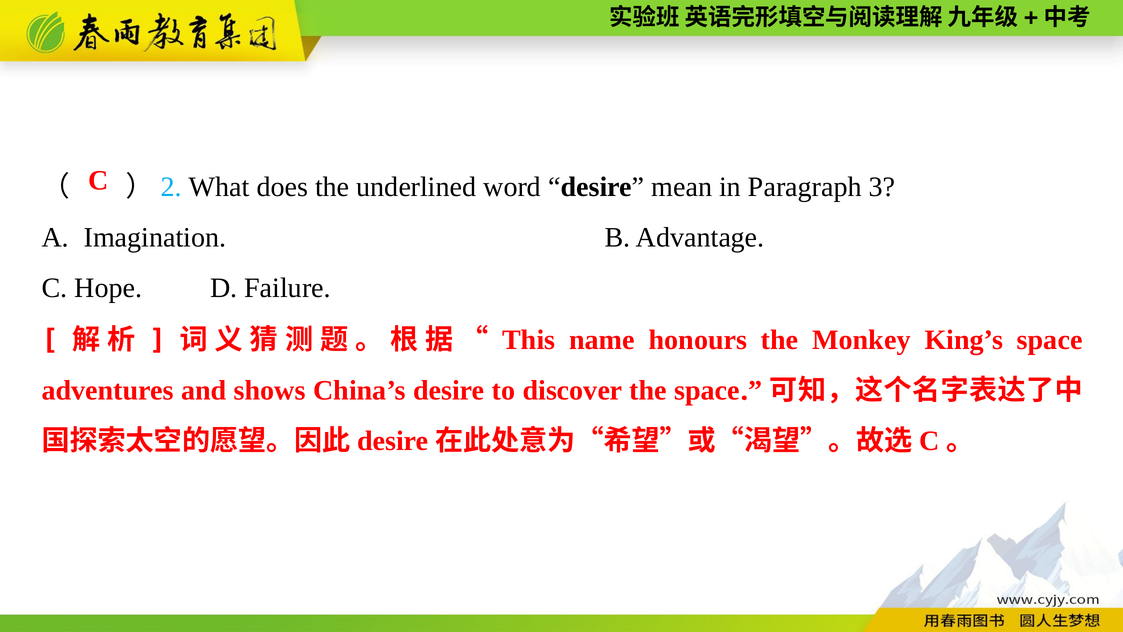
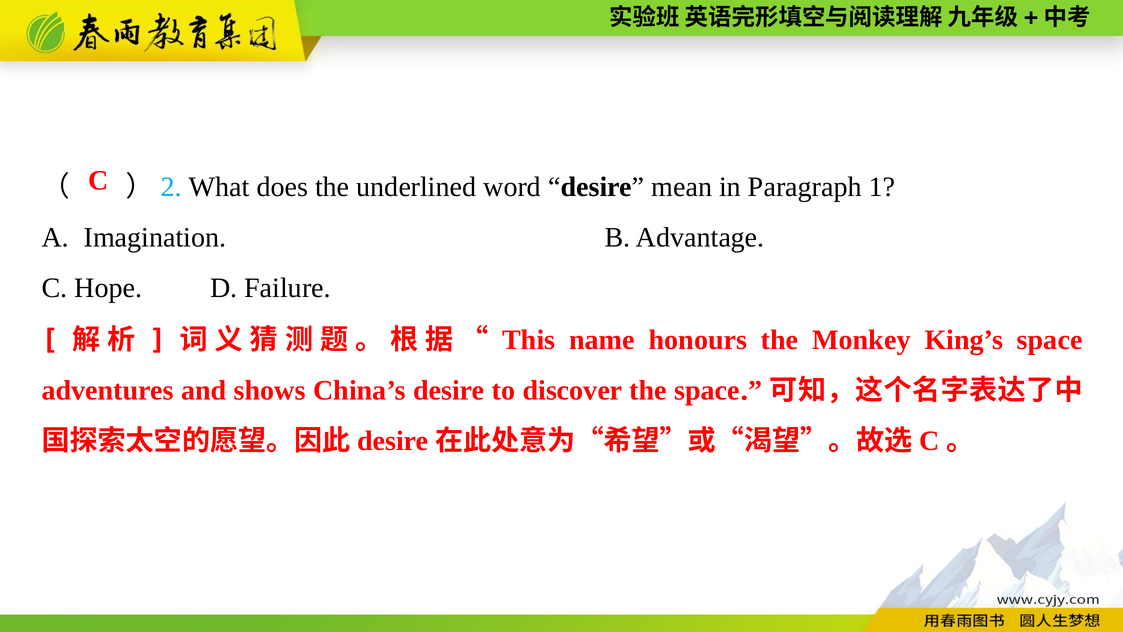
3: 3 -> 1
